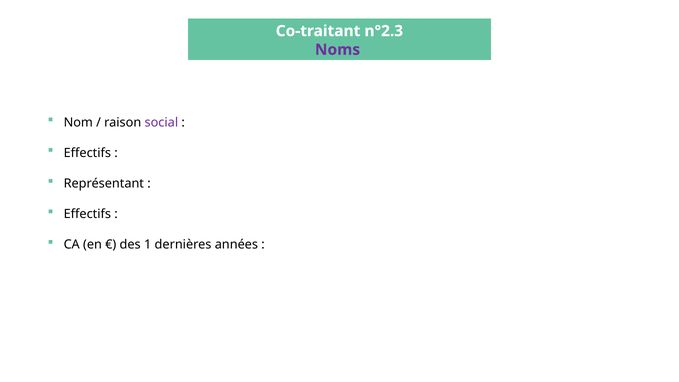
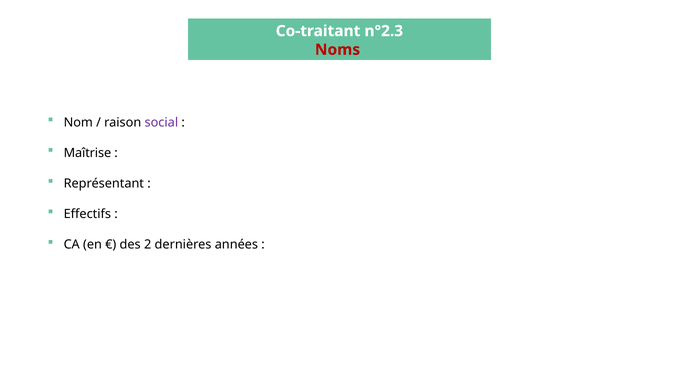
Noms colour: purple -> red
Effectifs at (87, 153): Effectifs -> Maîtrise
1: 1 -> 2
